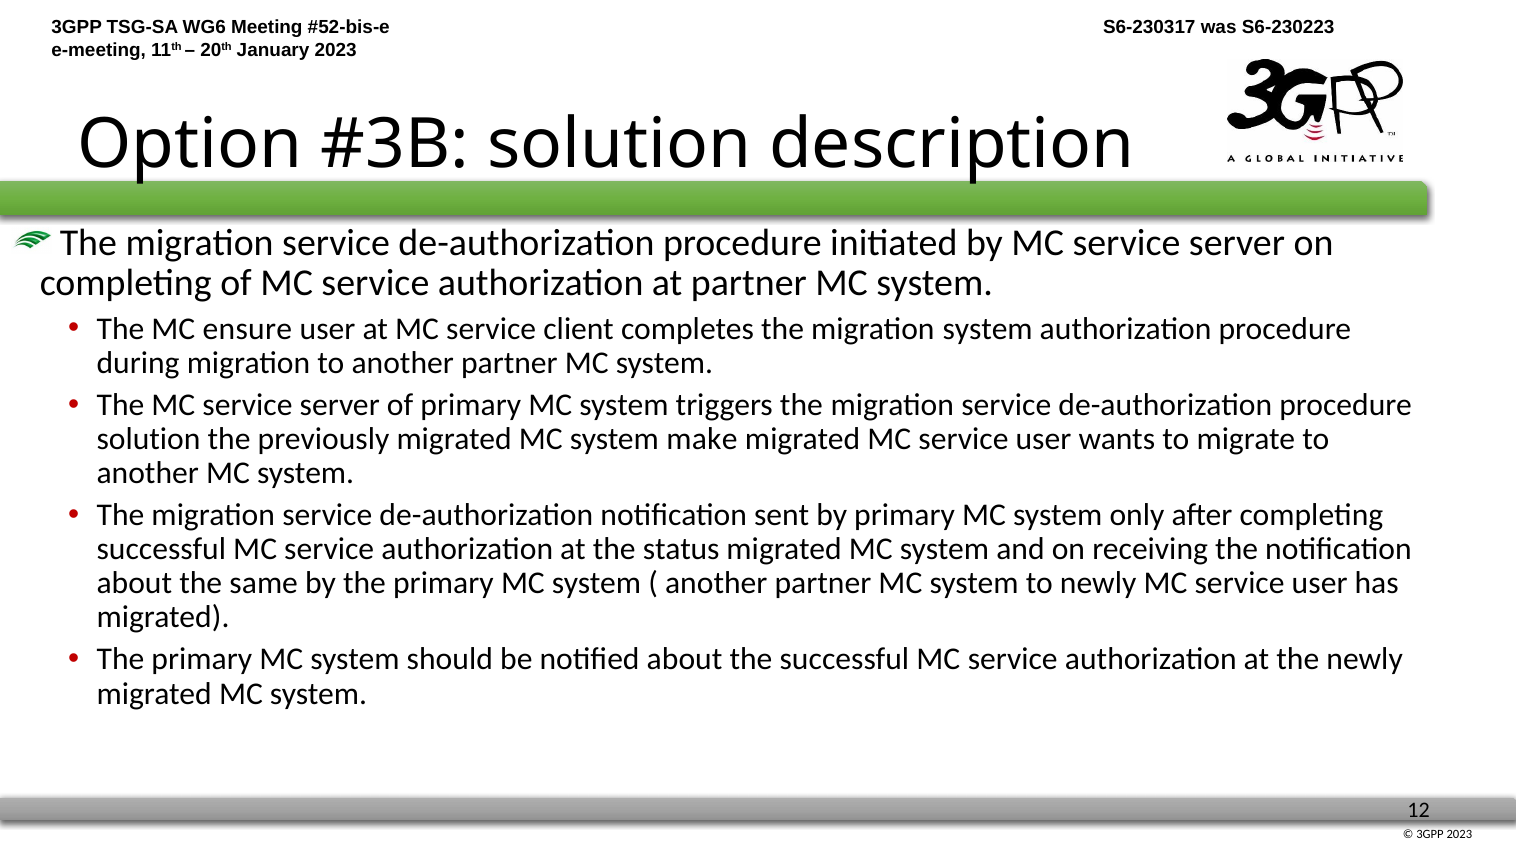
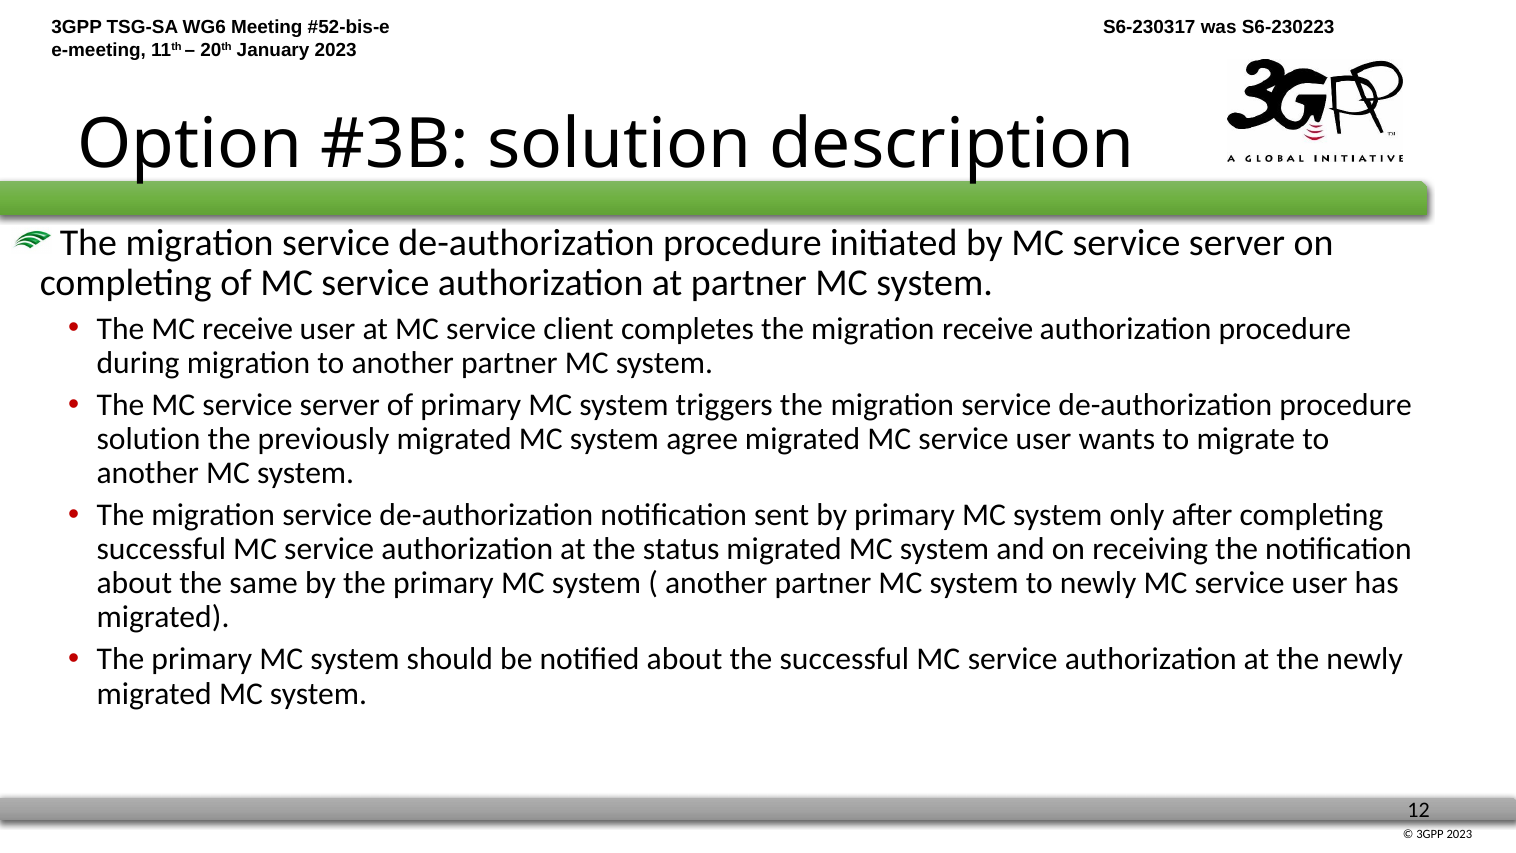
MC ensure: ensure -> receive
migration system: system -> receive
make: make -> agree
